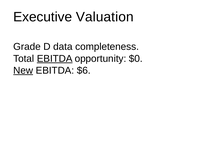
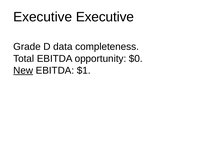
Executive Valuation: Valuation -> Executive
EBITDA at (55, 58) underline: present -> none
$6: $6 -> $1
